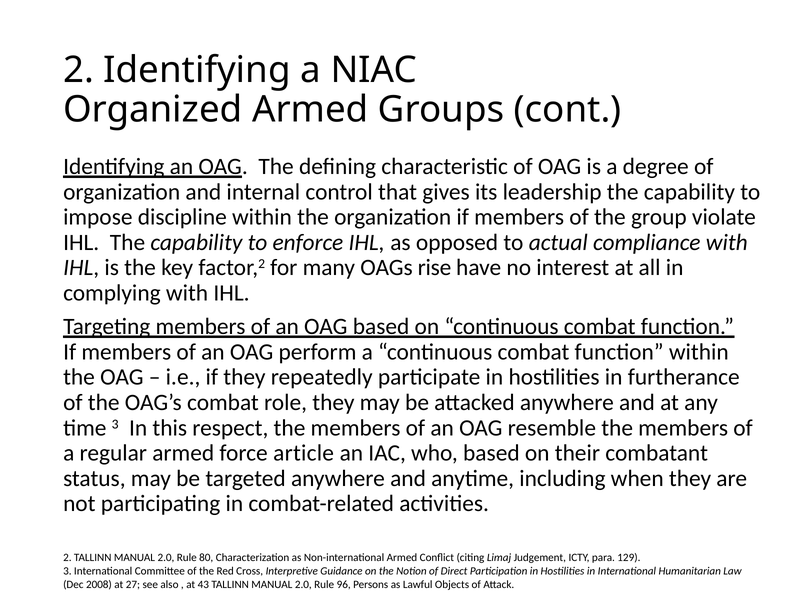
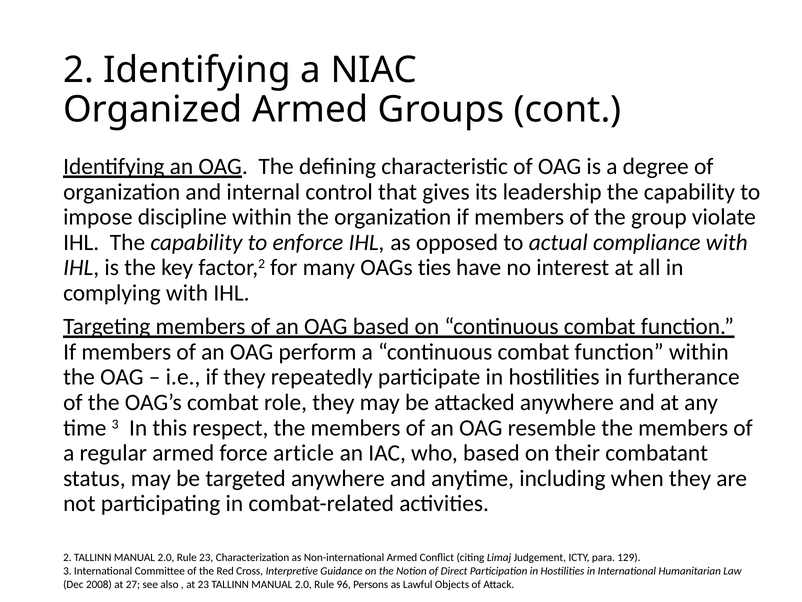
rise: rise -> ties
Rule 80: 80 -> 23
at 43: 43 -> 23
